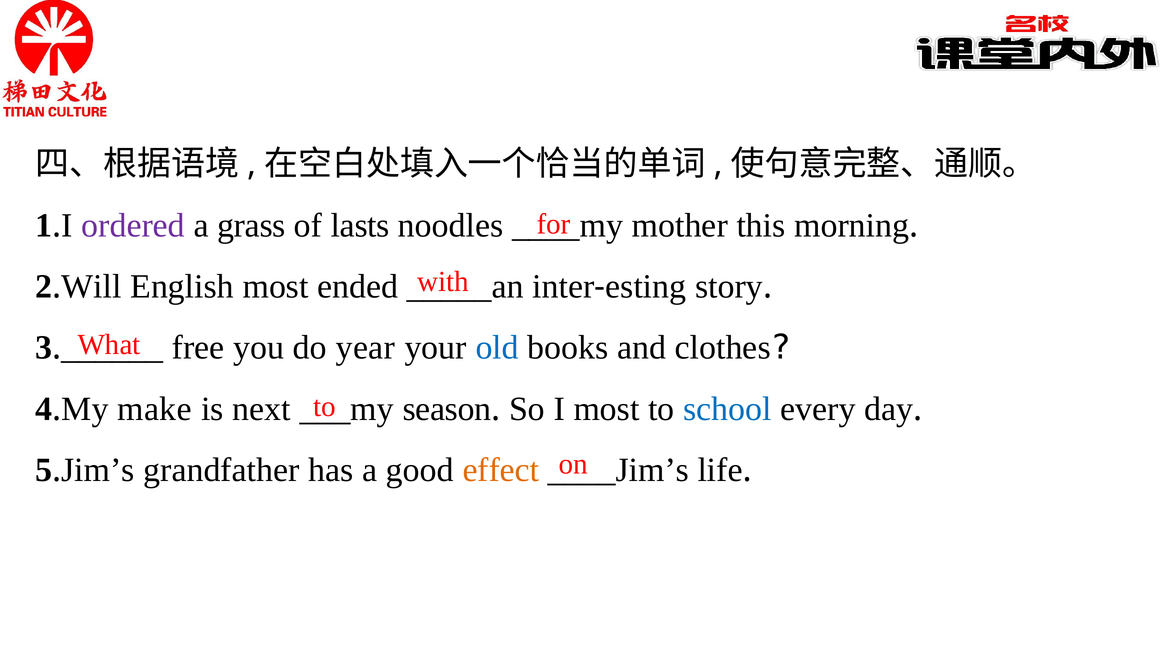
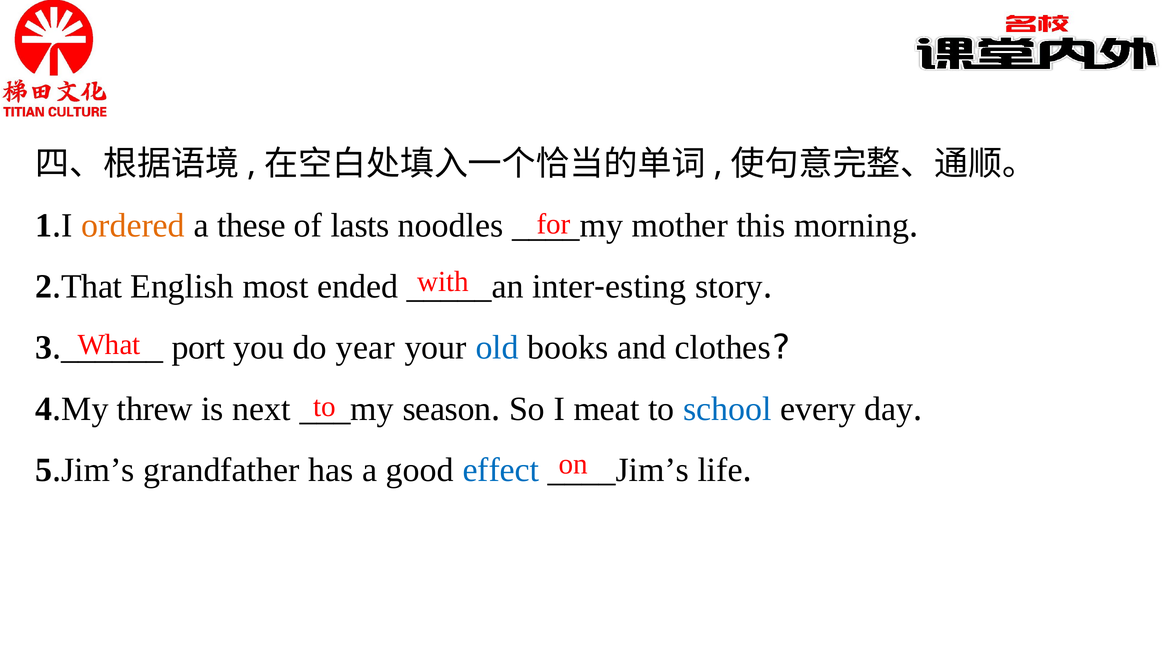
ordered colour: purple -> orange
grass: grass -> these
Will: Will -> That
free: free -> port
make: make -> threw
I most: most -> meat
effect colour: orange -> blue
